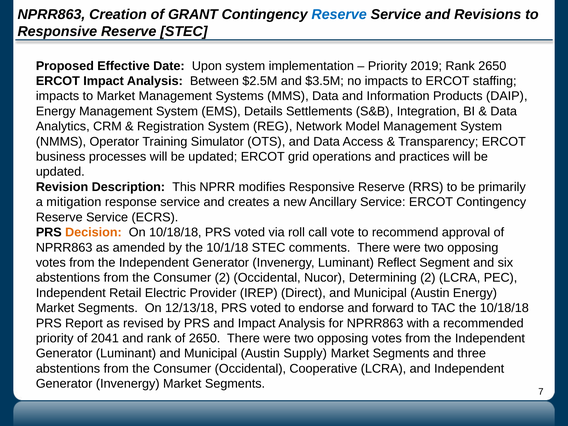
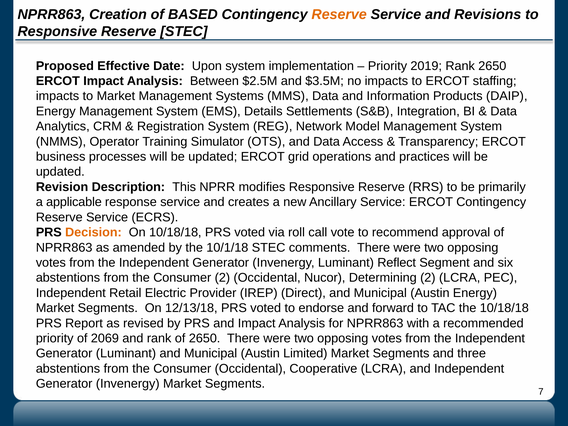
GRANT: GRANT -> BASED
Reserve at (339, 15) colour: blue -> orange
mitigation: mitigation -> applicable
2041: 2041 -> 2069
Supply: Supply -> Limited
